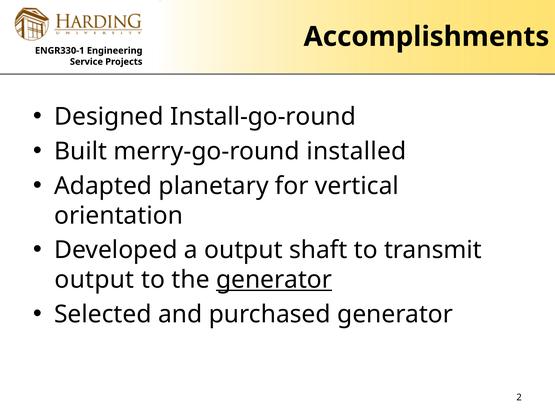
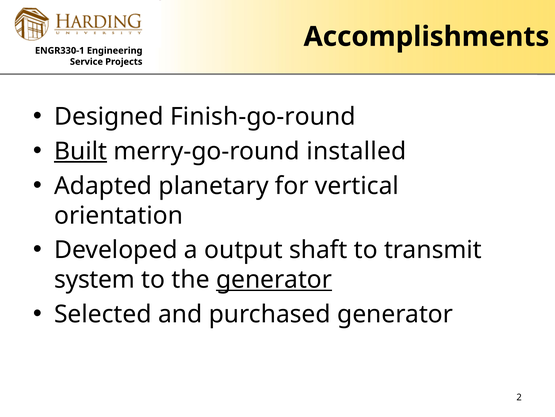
Install-go-round: Install-go-round -> Finish-go-round
Built underline: none -> present
output at (94, 279): output -> system
